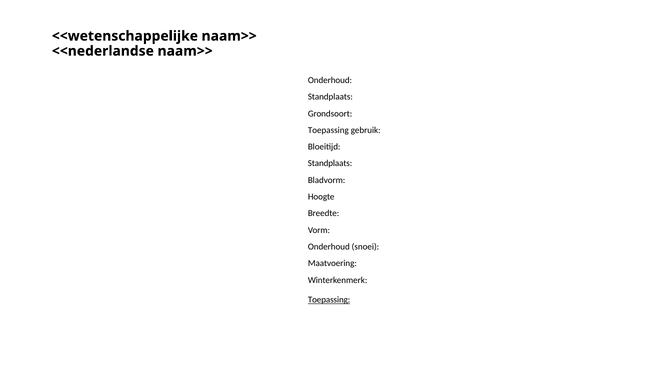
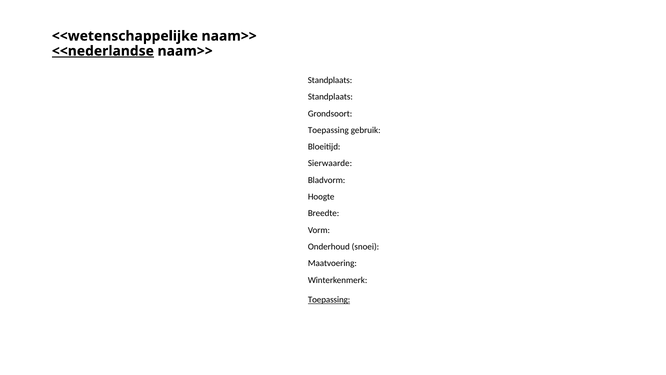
<<nederlandse underline: none -> present
Onderhoud at (330, 80): Onderhoud -> Standplaats
Standplaats at (330, 163): Standplaats -> Sierwaarde
